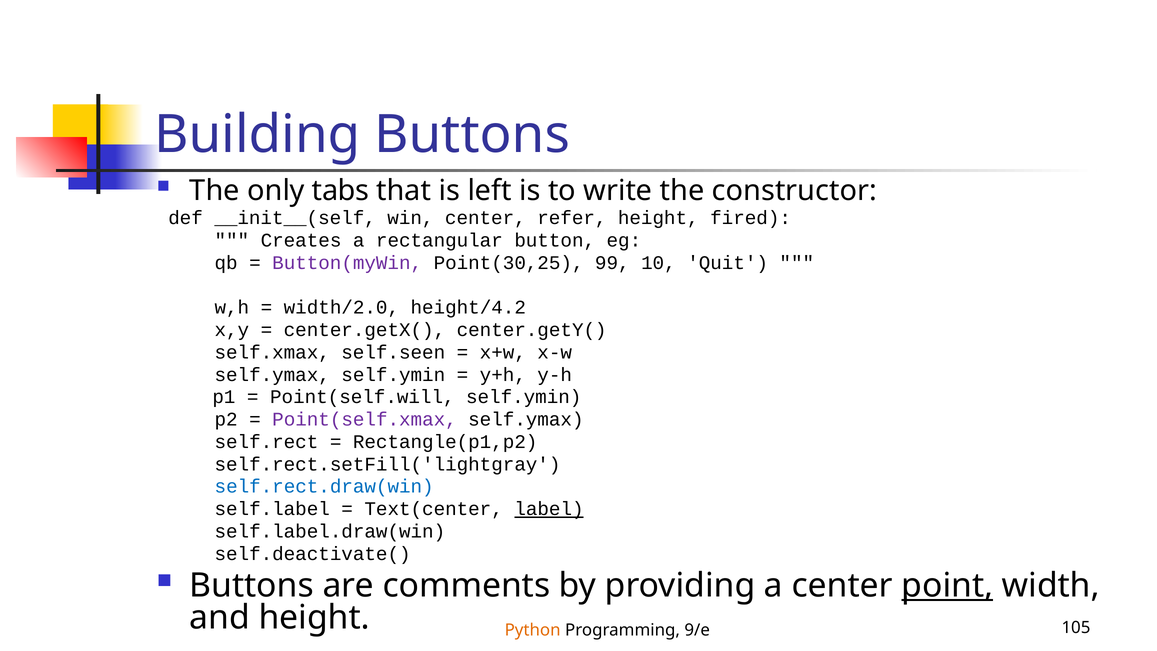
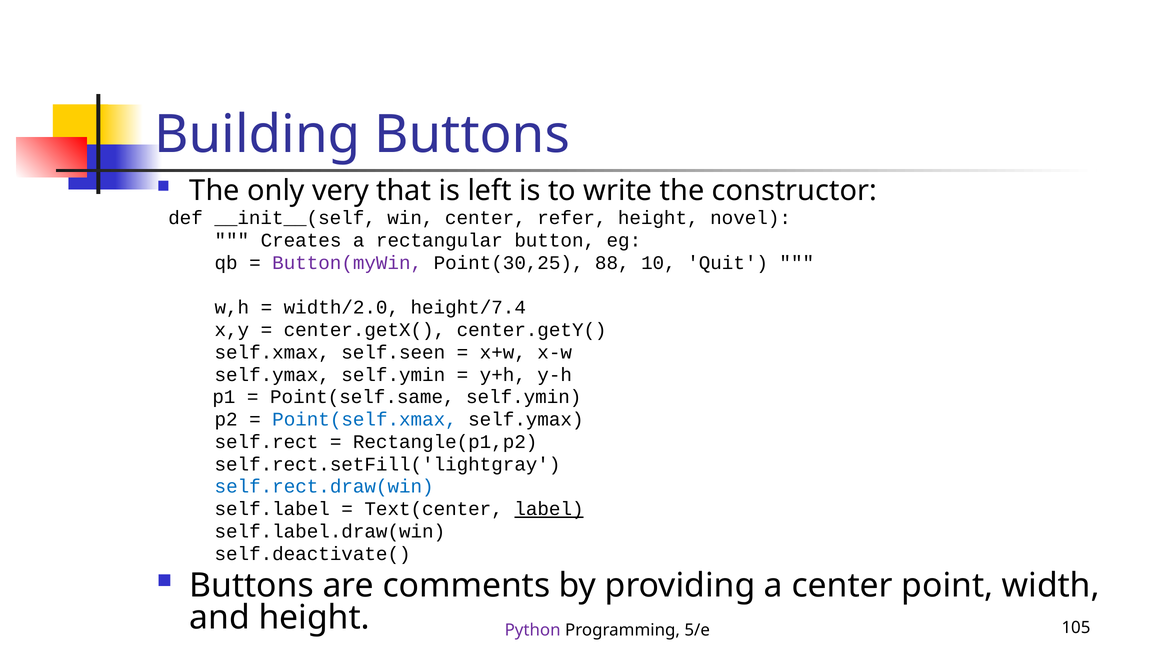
tabs: tabs -> very
fired: fired -> novel
99: 99 -> 88
height/4.2: height/4.2 -> height/7.4
Point(self.will: Point(self.will -> Point(self.same
Point(self.xmax colour: purple -> blue
point underline: present -> none
Python colour: orange -> purple
9/e: 9/e -> 5/e
